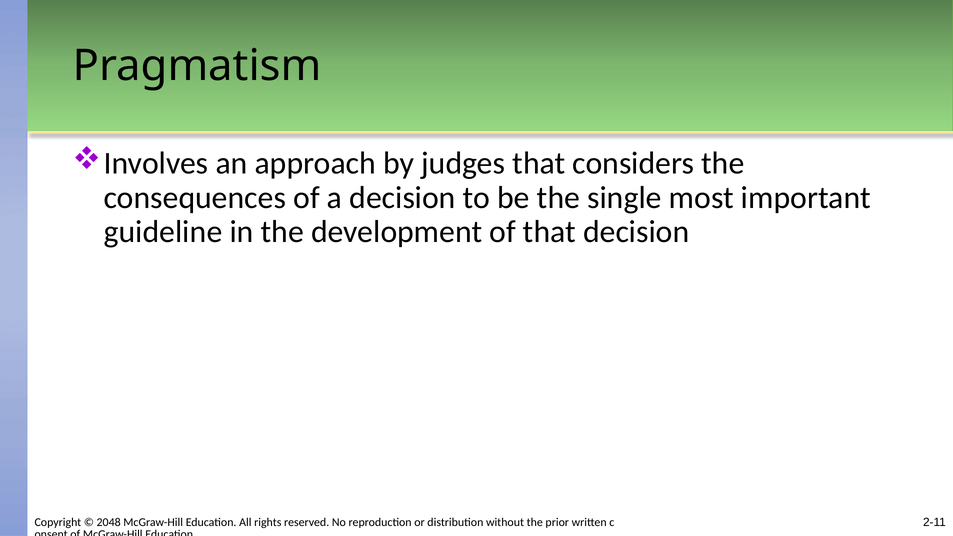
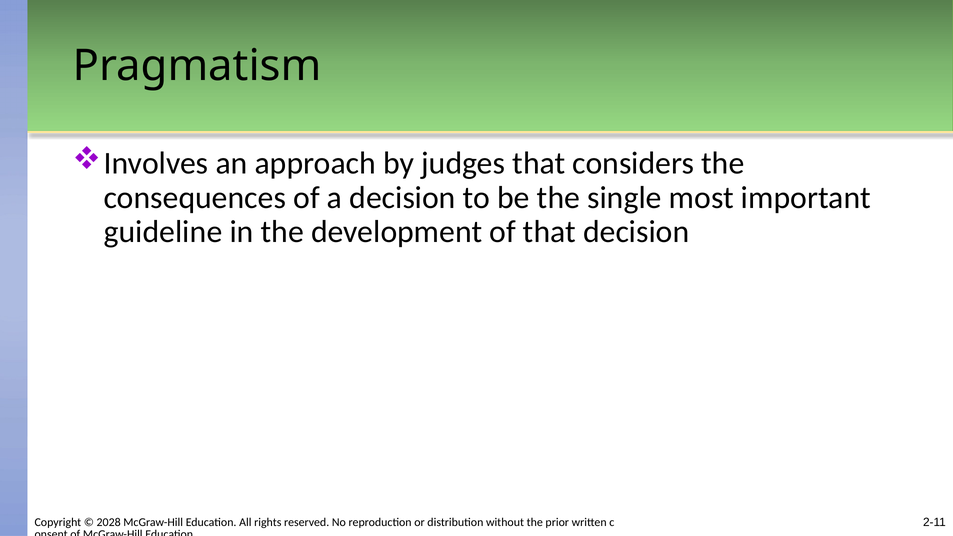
2048: 2048 -> 2028
